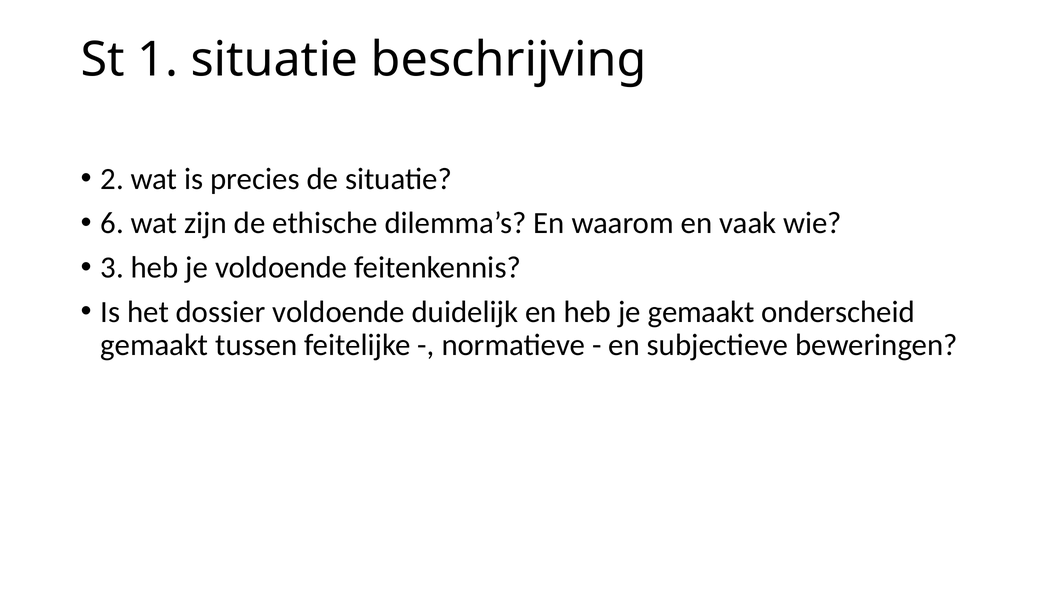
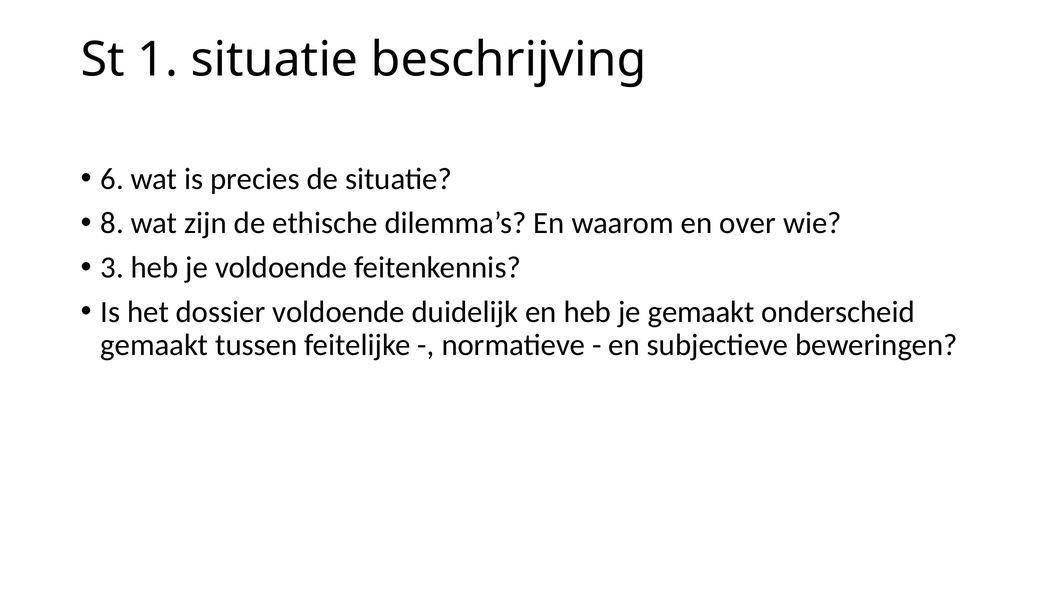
2: 2 -> 6
6: 6 -> 8
vaak: vaak -> over
